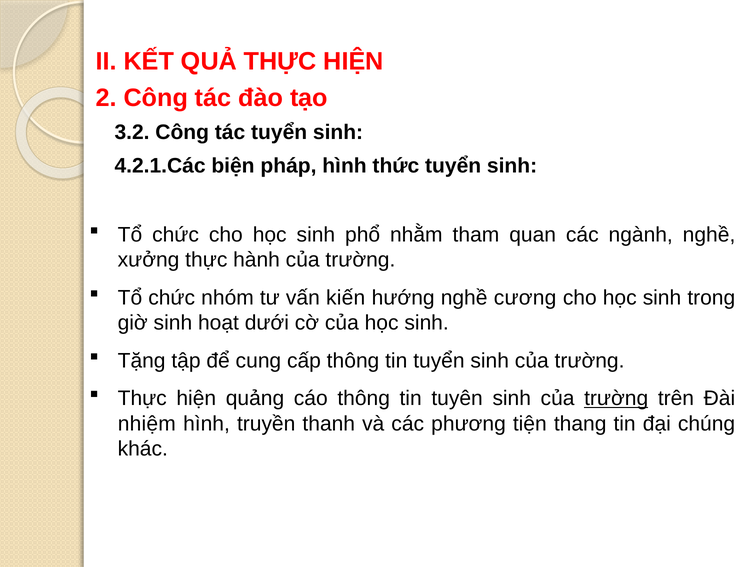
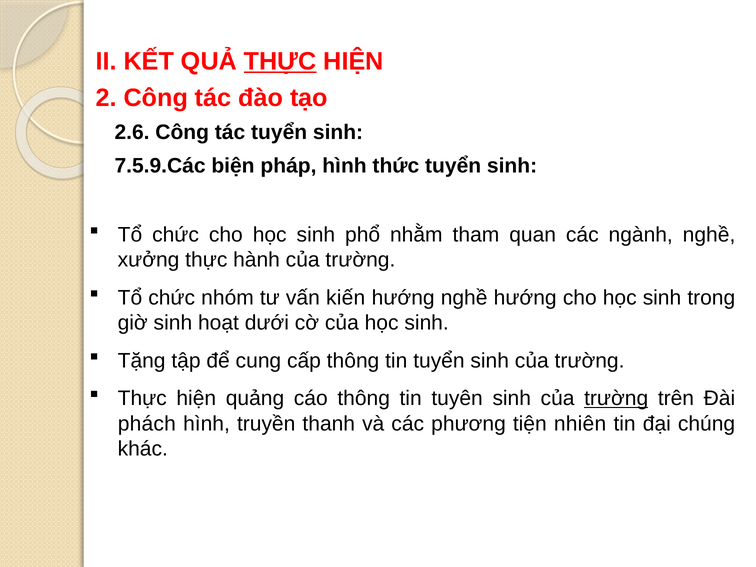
THỰC at (280, 62) underline: none -> present
3.2: 3.2 -> 2.6
4.2.1.Các: 4.2.1.Các -> 7.5.9.Các
nghề cương: cương -> hướng
nhiệm: nhiệm -> phách
thang: thang -> nhiên
